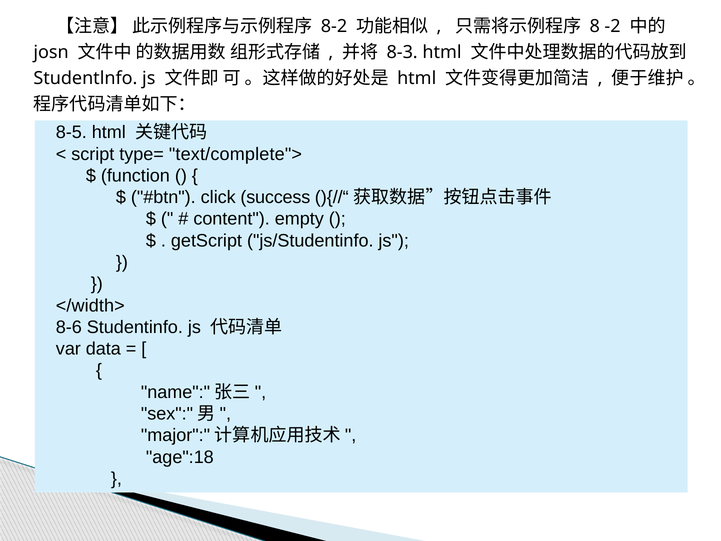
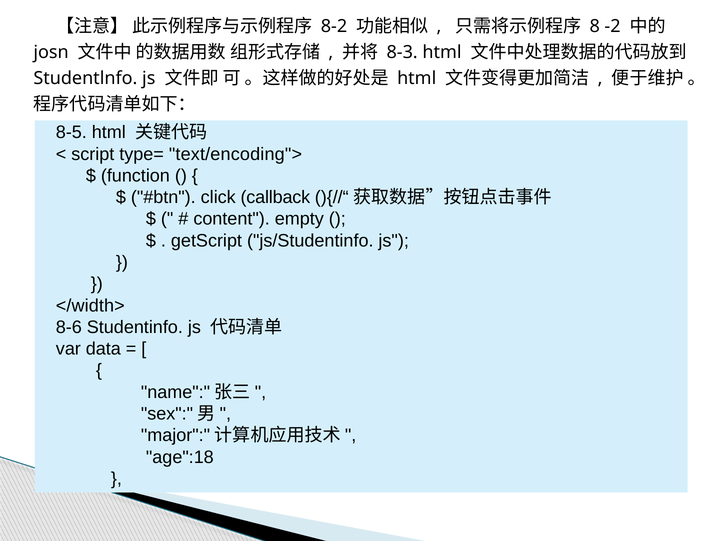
text/complete">: text/complete"> -> text/encoding">
success: success -> callback
